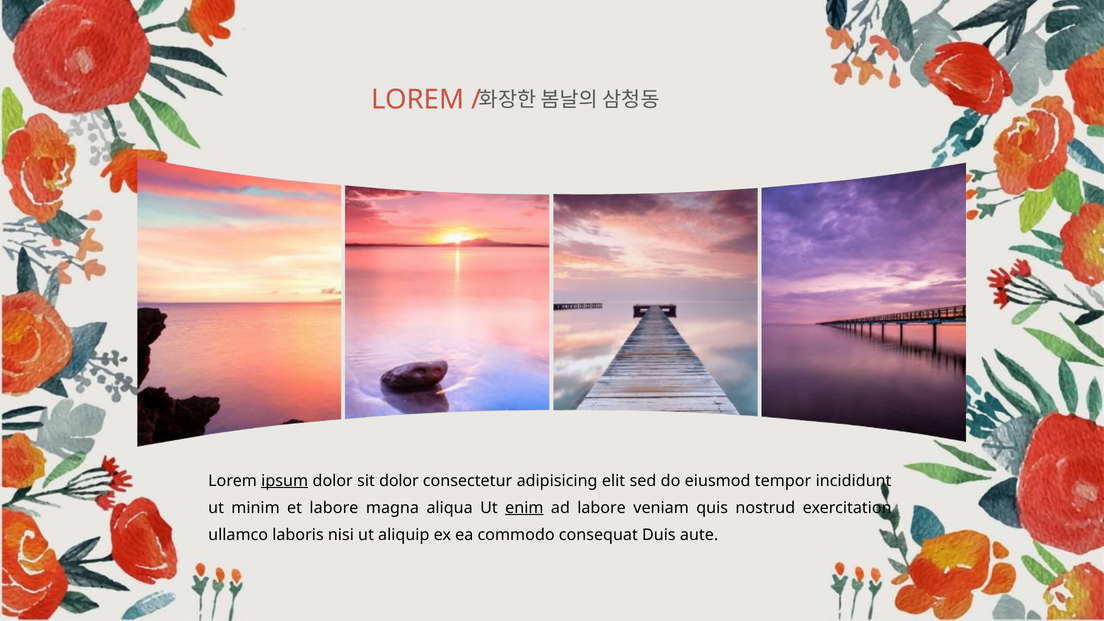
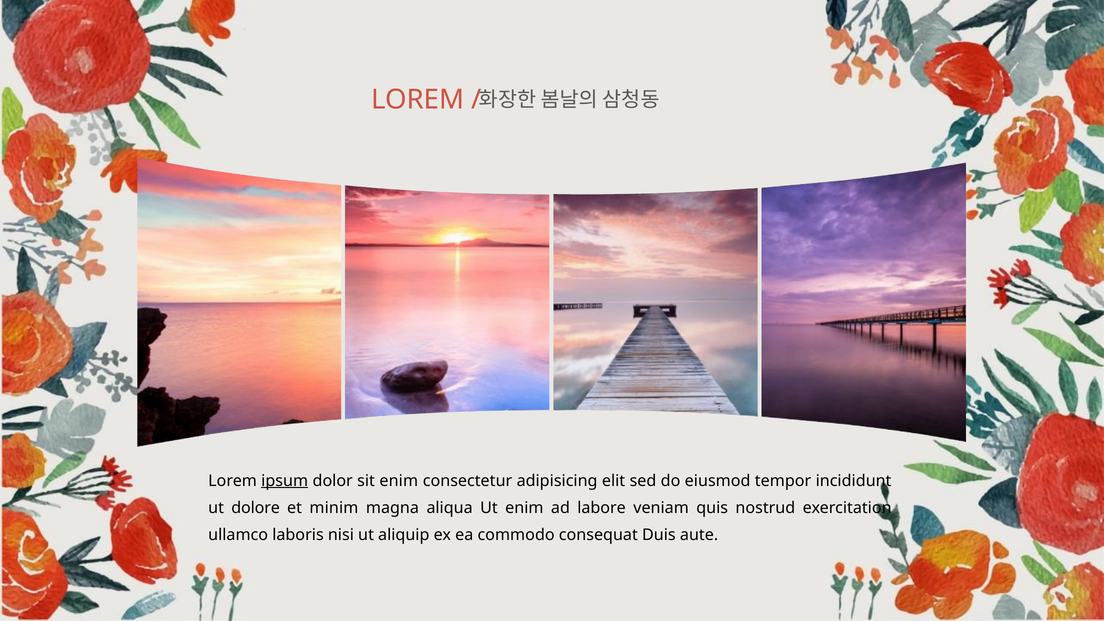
sit dolor: dolor -> enim
minim: minim -> dolore
et labore: labore -> minim
enim at (524, 508) underline: present -> none
